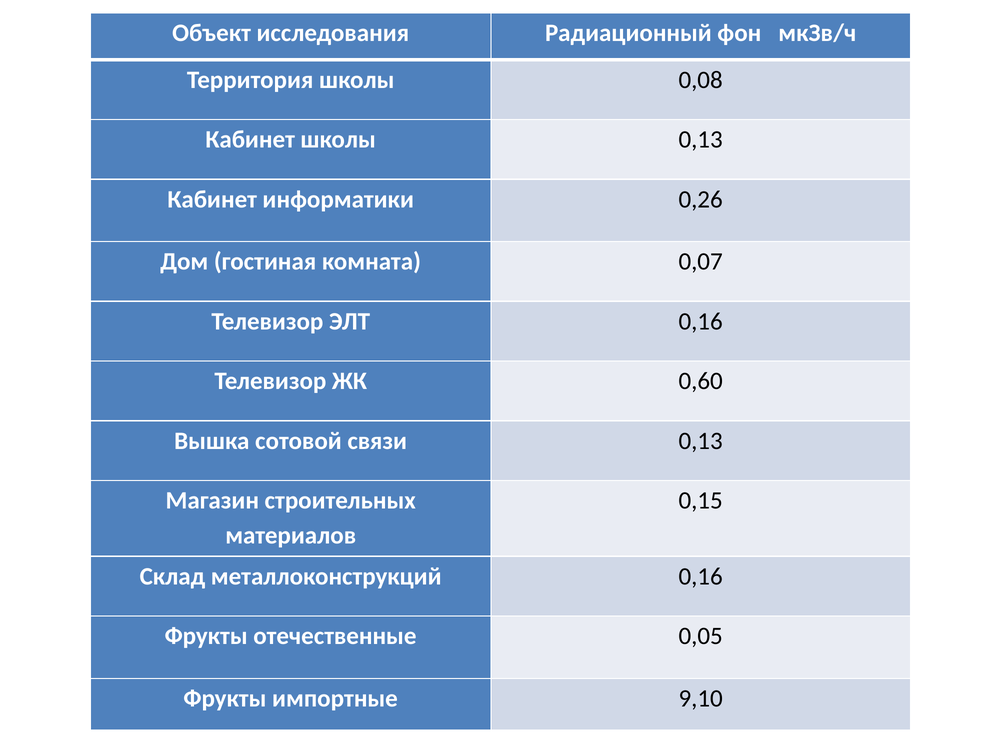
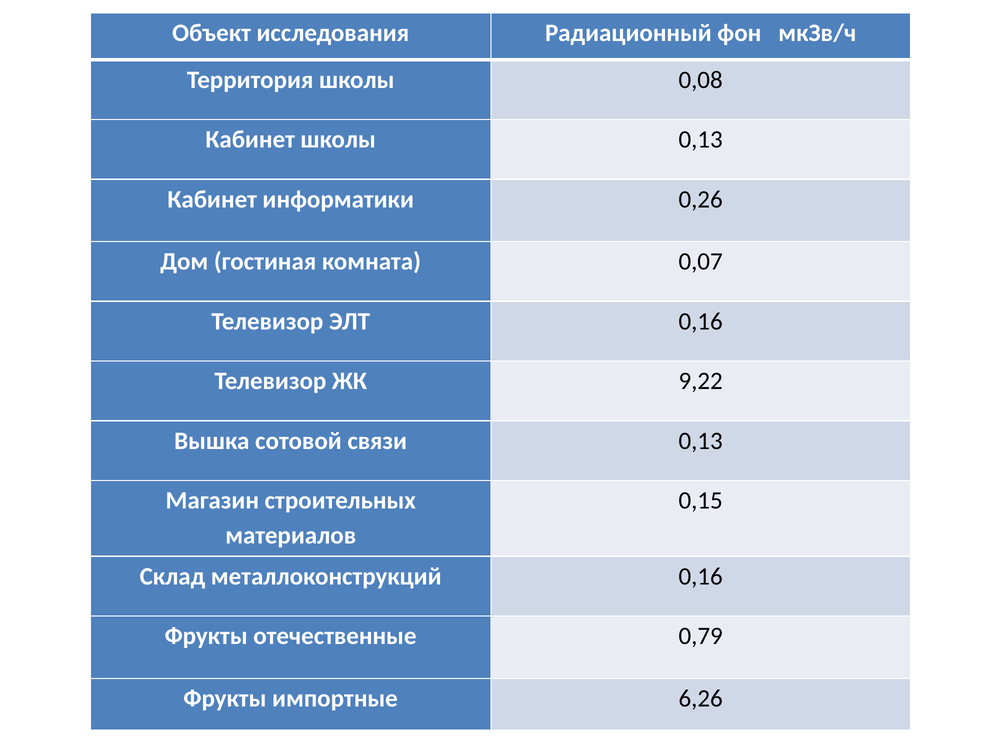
0,60: 0,60 -> 9,22
0,05: 0,05 -> 0,79
9,10: 9,10 -> 6,26
